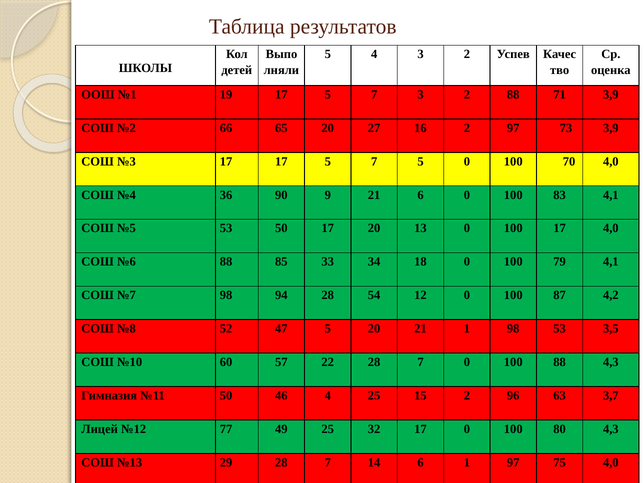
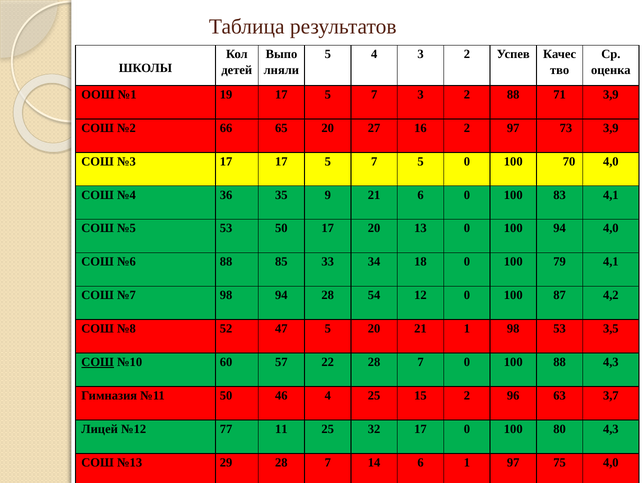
90: 90 -> 35
100 17: 17 -> 94
СОШ at (98, 362) underline: none -> present
49: 49 -> 11
